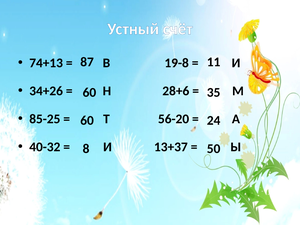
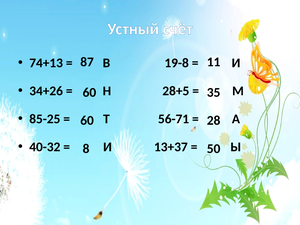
28+6: 28+6 -> 28+5
56-20: 56-20 -> 56-71
24: 24 -> 28
